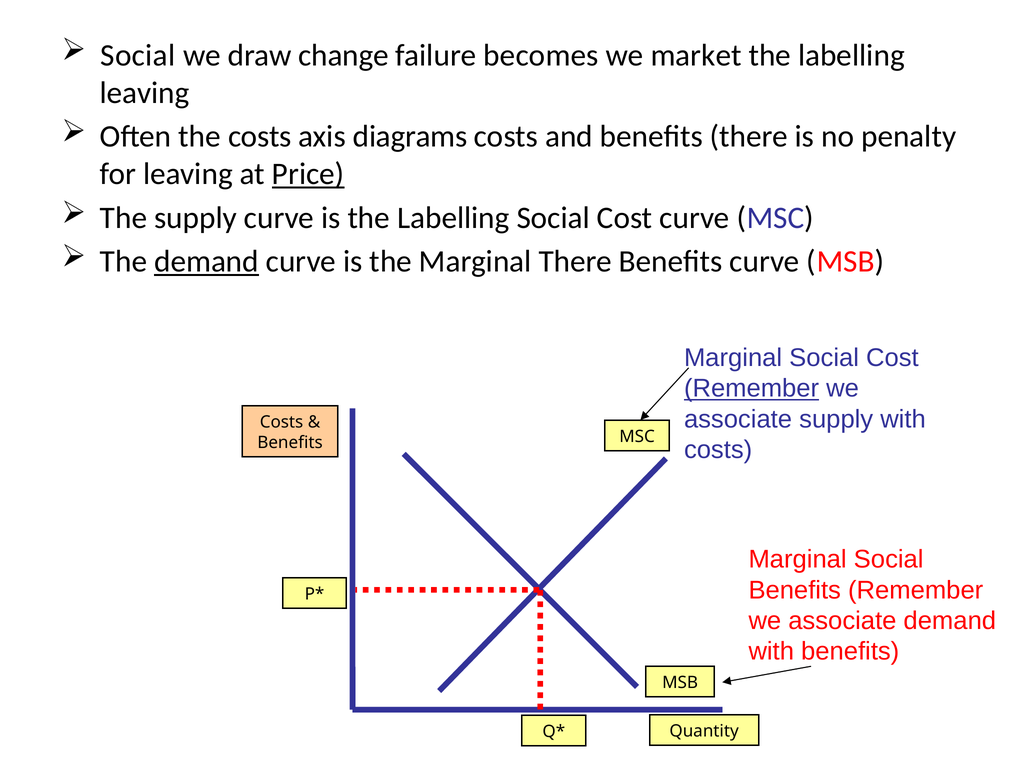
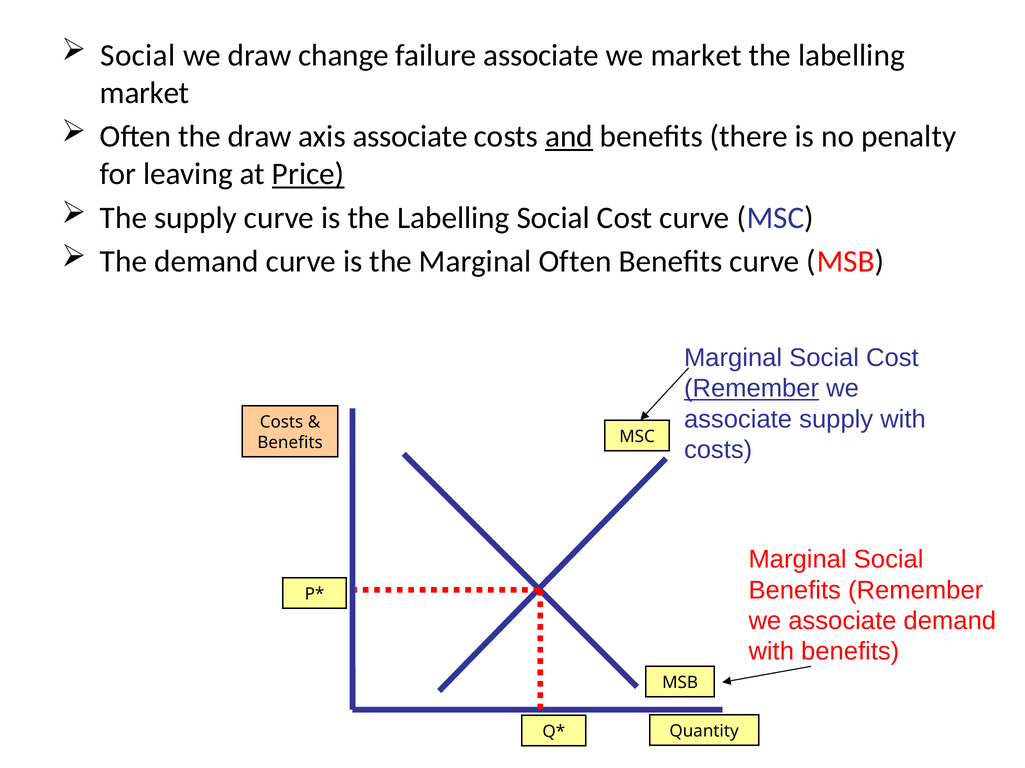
failure becomes: becomes -> associate
leaving at (145, 93): leaving -> market
the costs: costs -> draw
axis diagrams: diagrams -> associate
and underline: none -> present
demand at (206, 262) underline: present -> none
Marginal There: There -> Often
